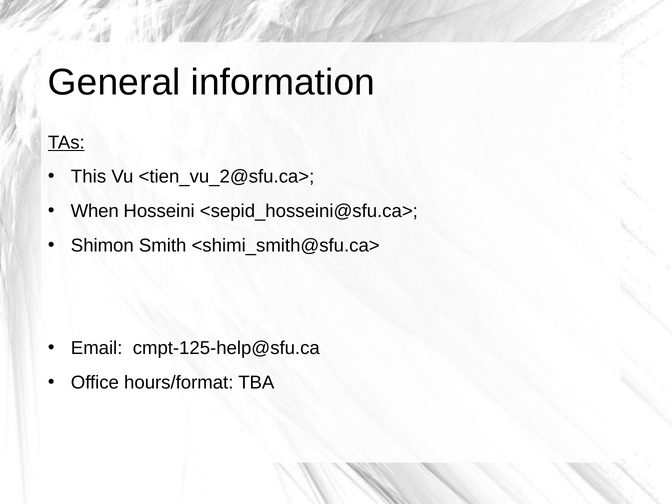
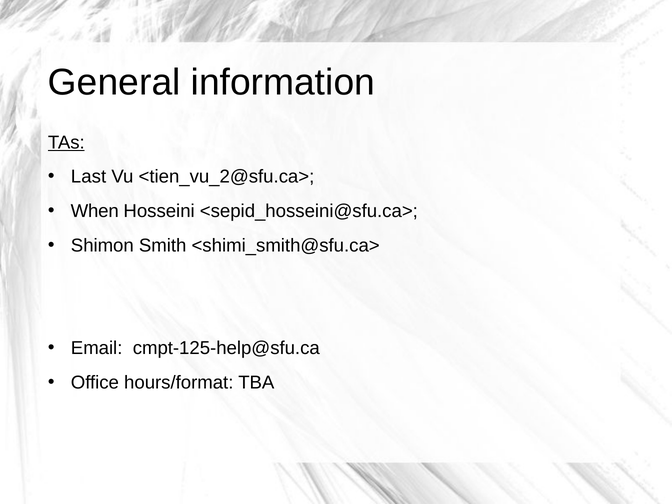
This: This -> Last
